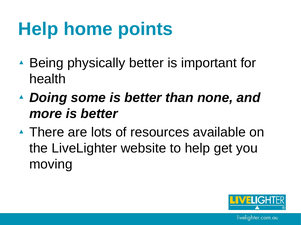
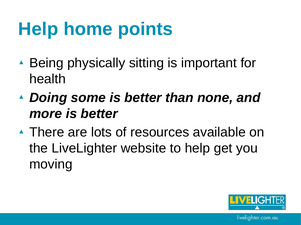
physically better: better -> sitting
